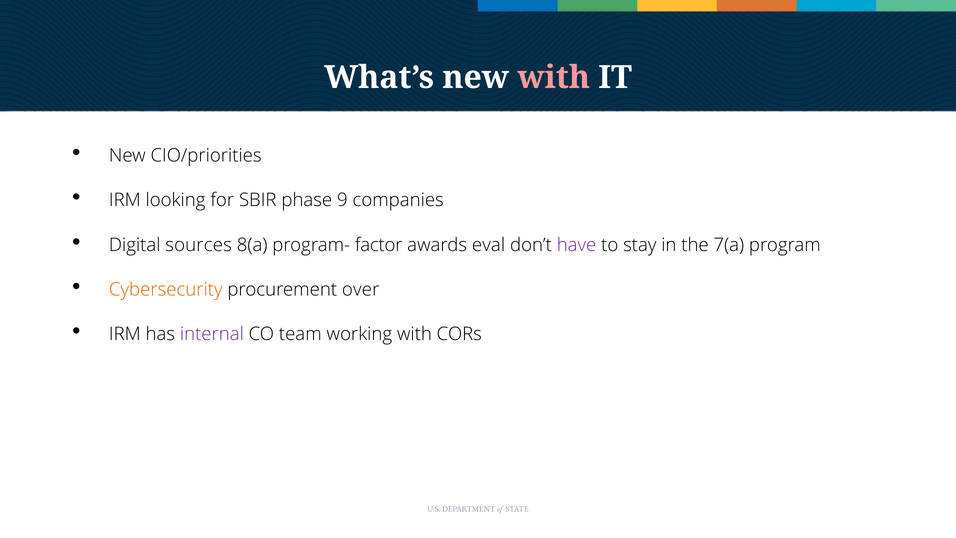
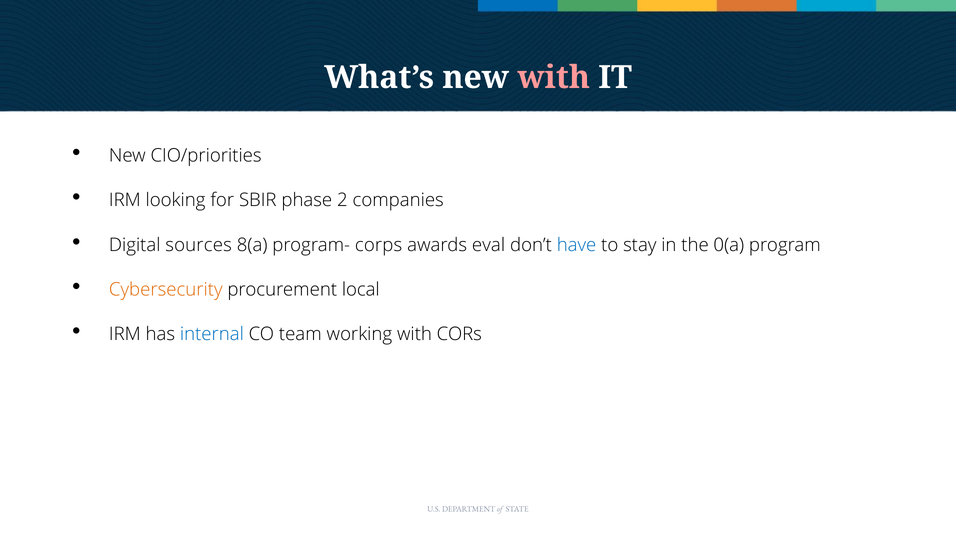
9: 9 -> 2
factor: factor -> corps
have colour: purple -> blue
7(a: 7(a -> 0(a
over: over -> local
internal colour: purple -> blue
